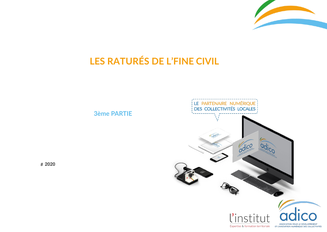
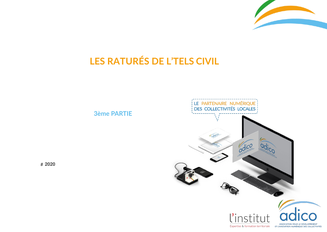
L’FINE: L’FINE -> L’TELS
